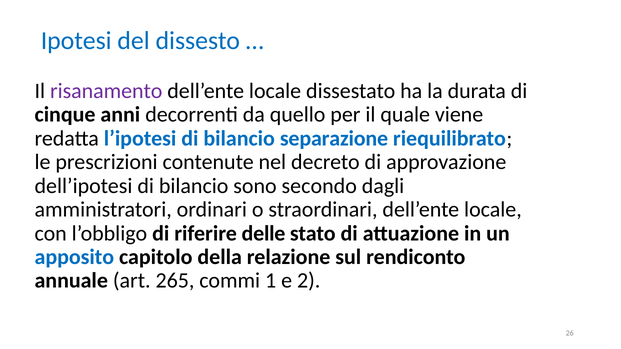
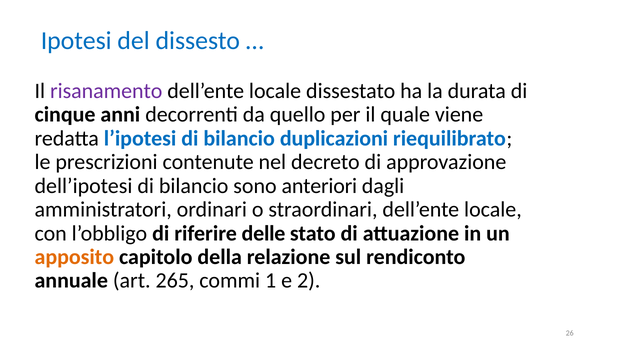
separazione: separazione -> duplicazioni
secondo: secondo -> anteriori
apposito colour: blue -> orange
